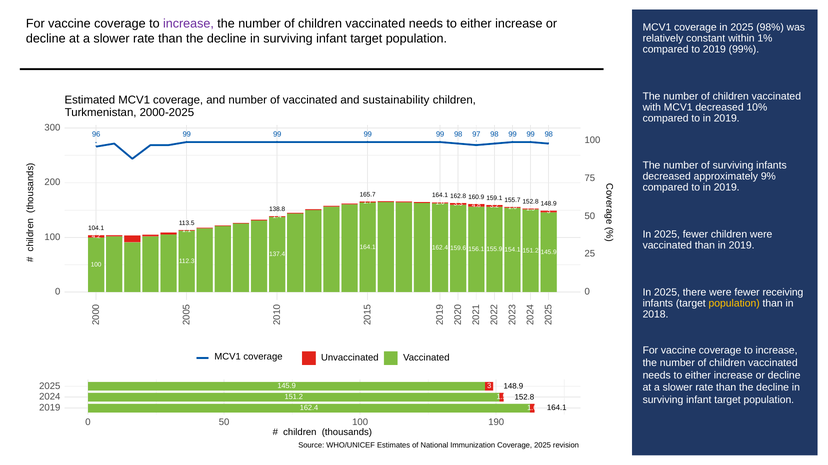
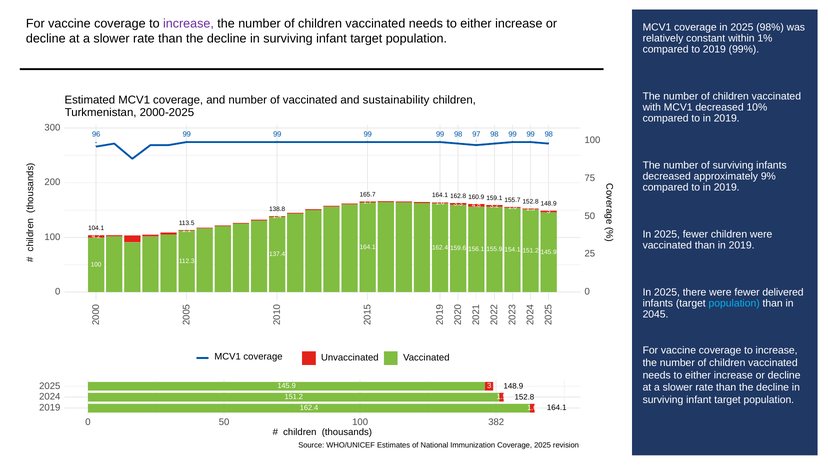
receiving: receiving -> delivered
population at (734, 304) colour: yellow -> light blue
2018: 2018 -> 2045
190: 190 -> 382
